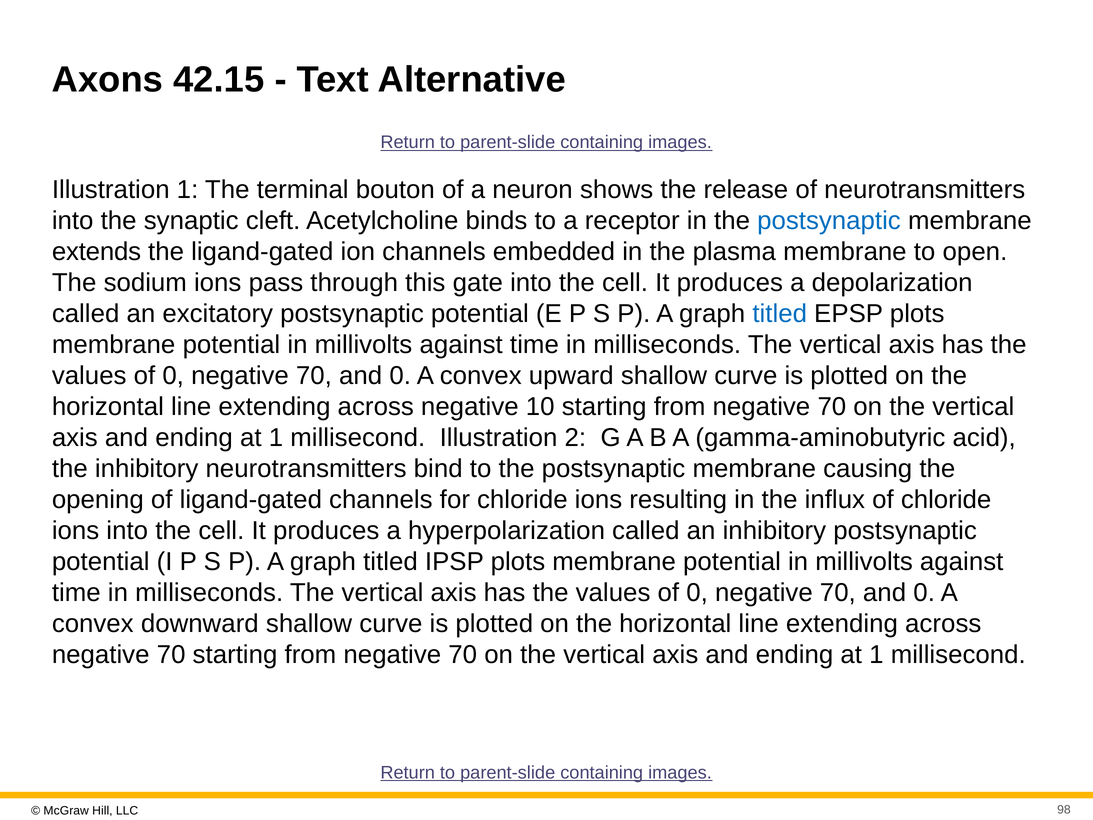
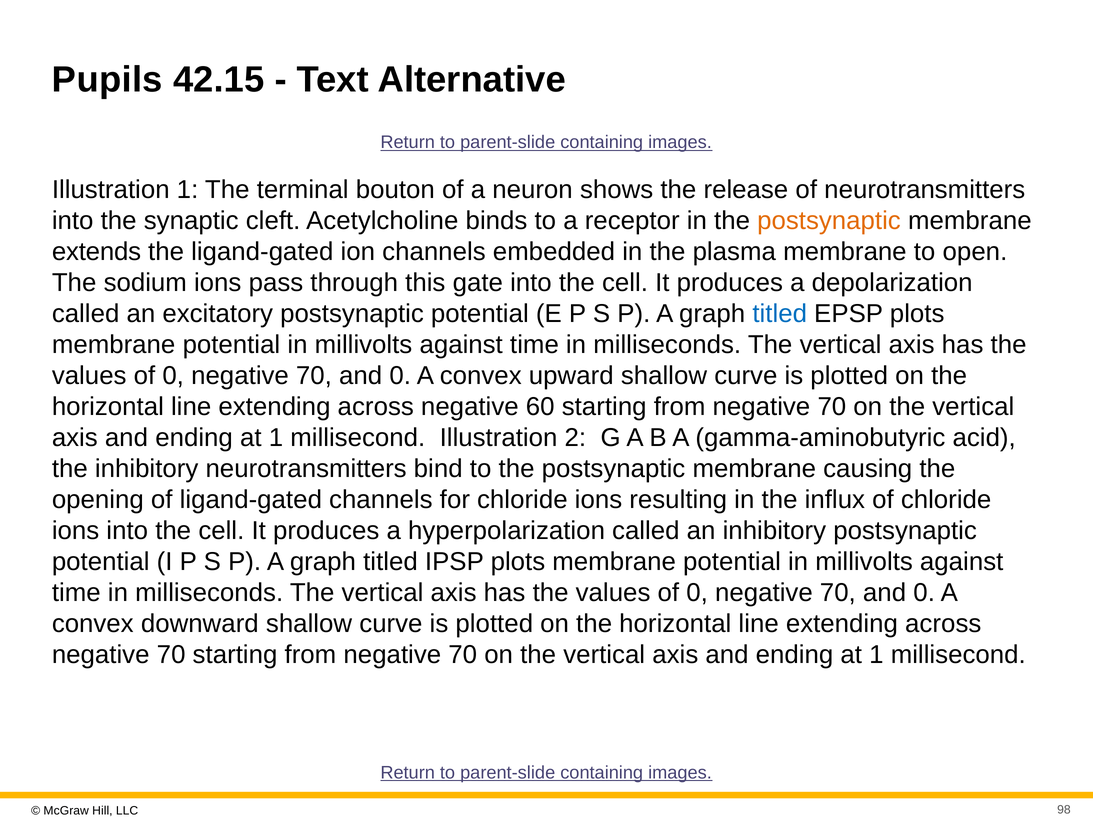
Axons: Axons -> Pupils
postsynaptic at (829, 221) colour: blue -> orange
10: 10 -> 60
